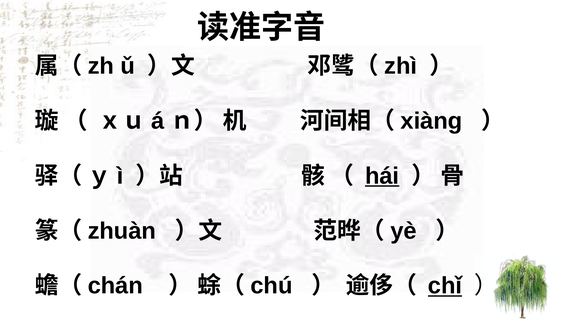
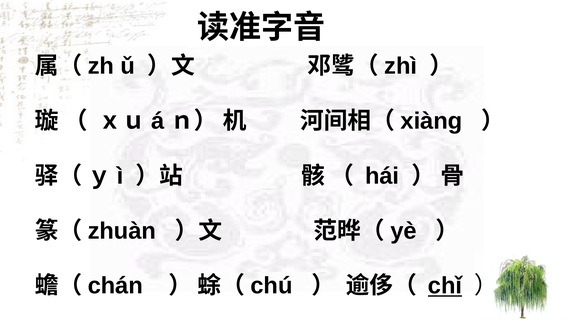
hái underline: present -> none
